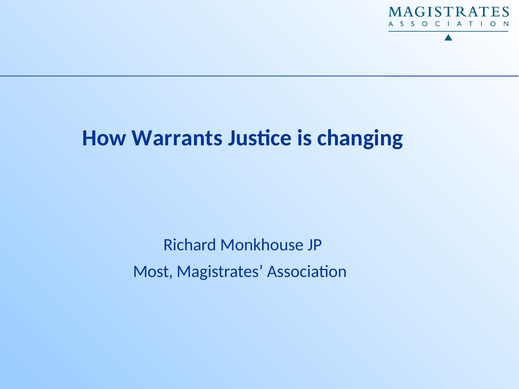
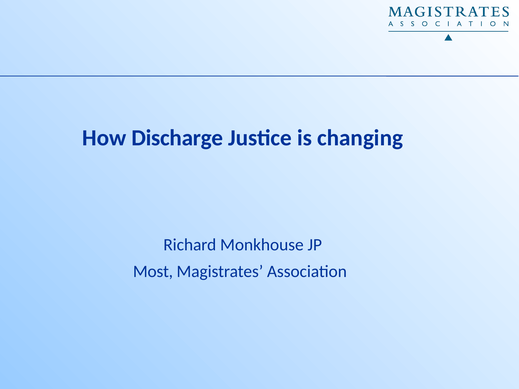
Warrants: Warrants -> Discharge
